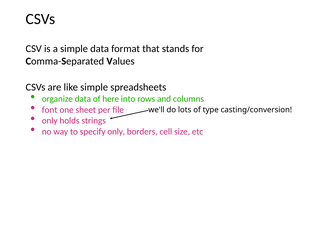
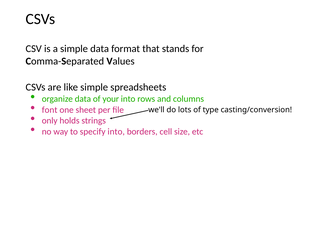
here: here -> your
specify only: only -> into
